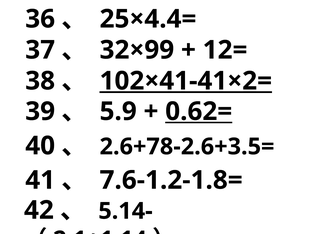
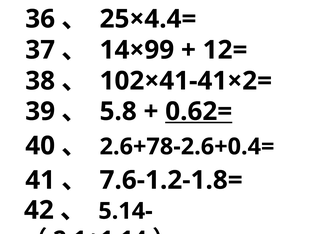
32×99: 32×99 -> 14×99
102×41-41×2= underline: present -> none
5.9: 5.9 -> 5.8
2.6+78-2.6+3.5=: 2.6+78-2.6+3.5= -> 2.6+78-2.6+0.4=
